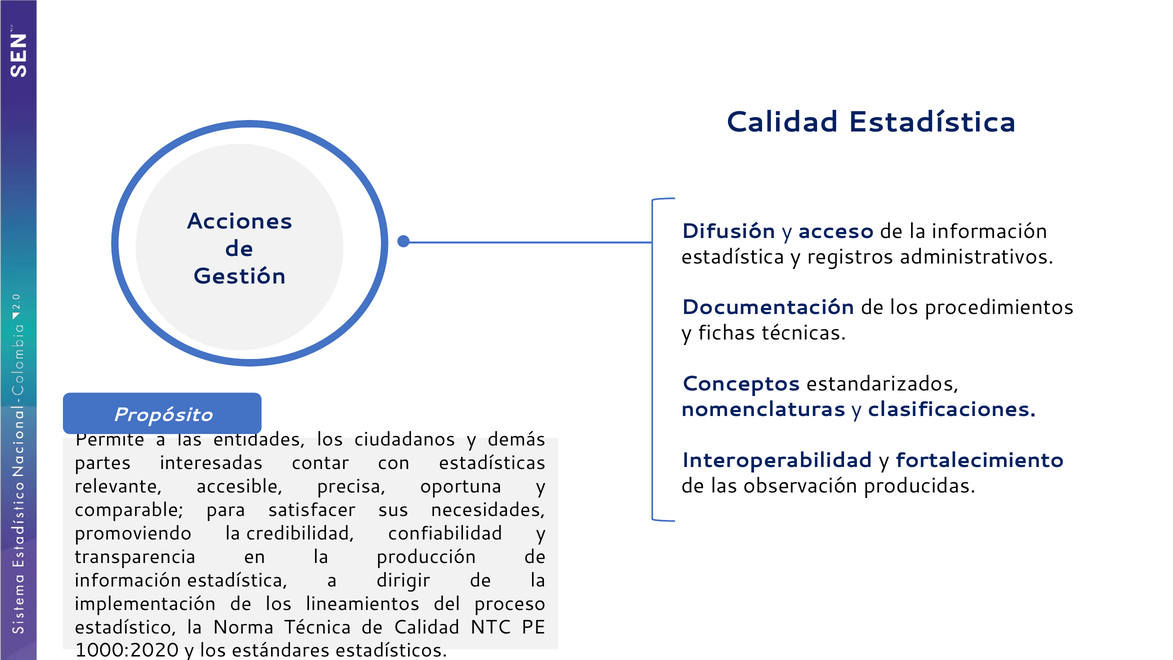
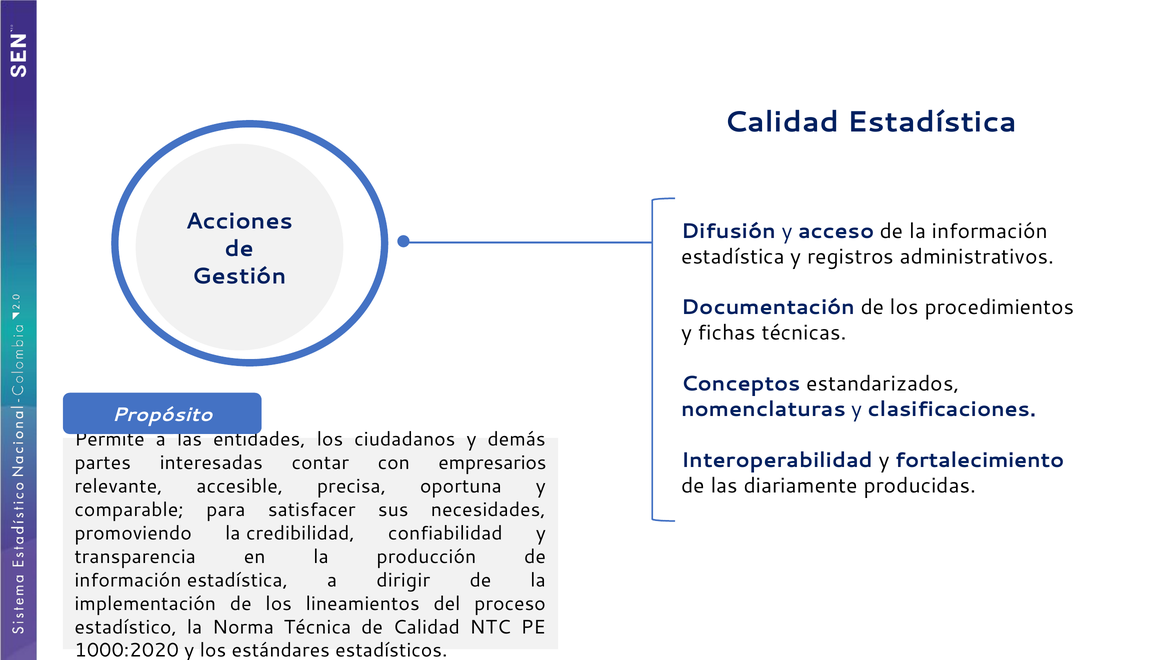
estadísticas: estadísticas -> empresarios
observación: observación -> diariamente
